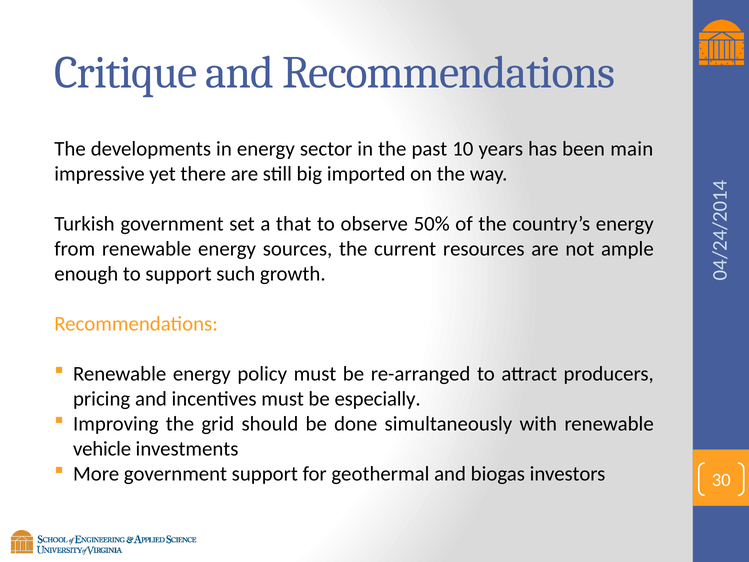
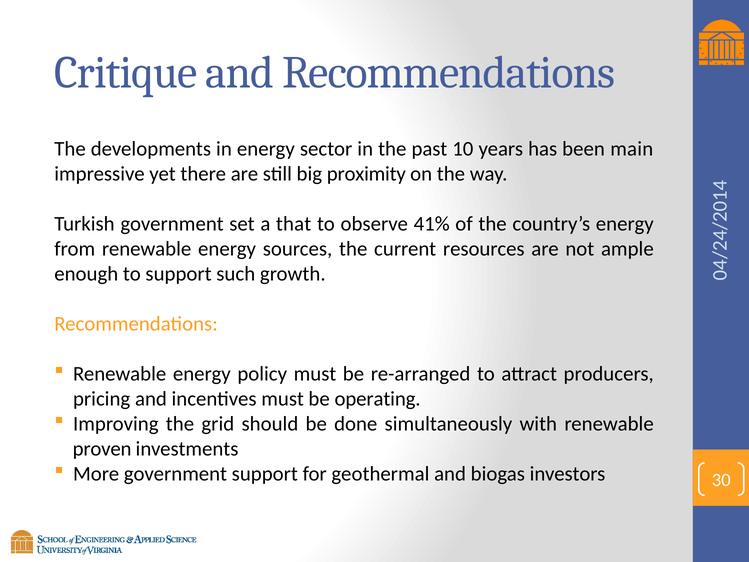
imported: imported -> proximity
50%: 50% -> 41%
especially: especially -> operating
vehicle: vehicle -> proven
